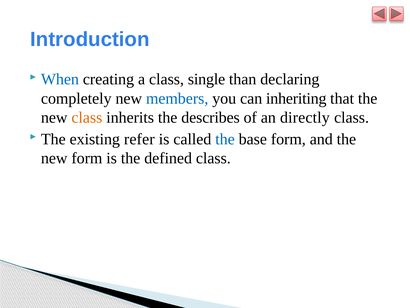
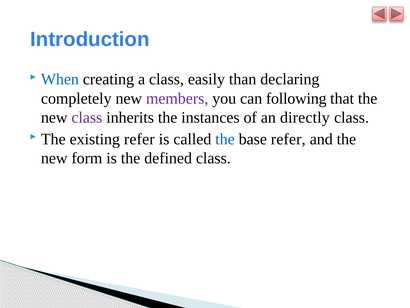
single: single -> easily
members colour: blue -> purple
inheriting: inheriting -> following
class at (87, 117) colour: orange -> purple
describes: describes -> instances
base form: form -> refer
